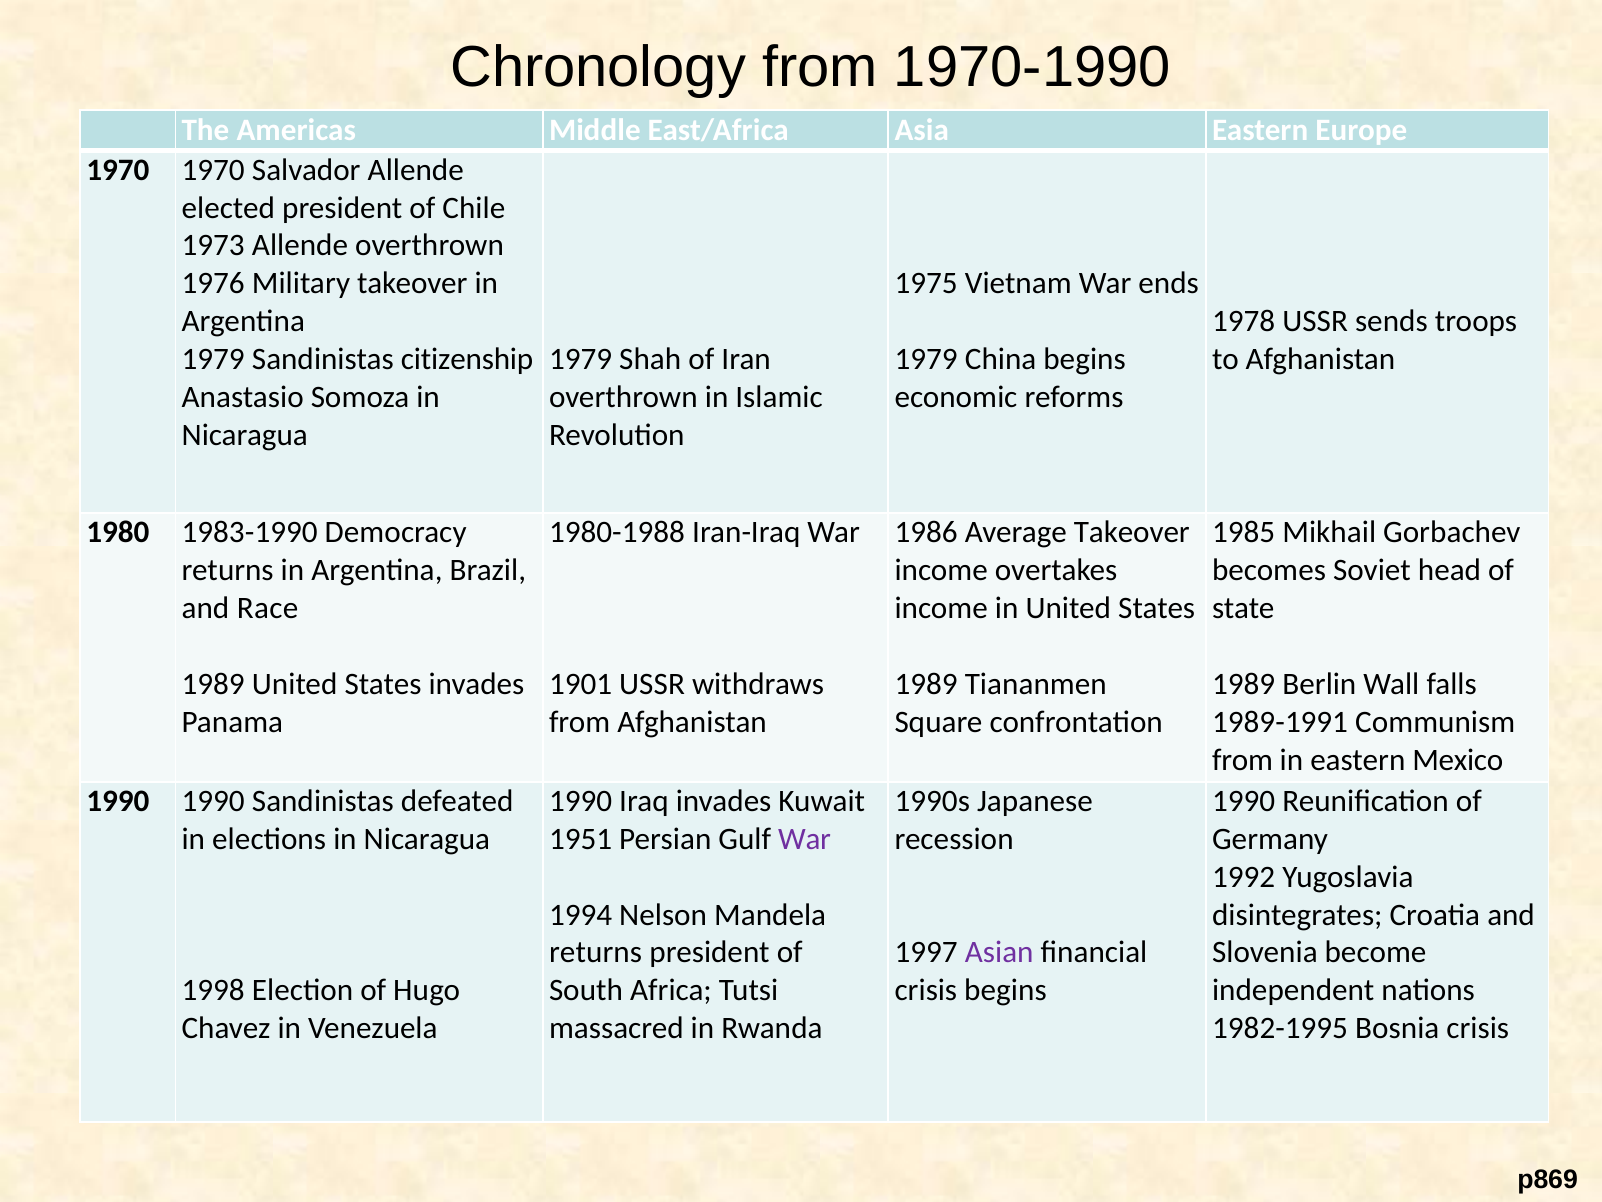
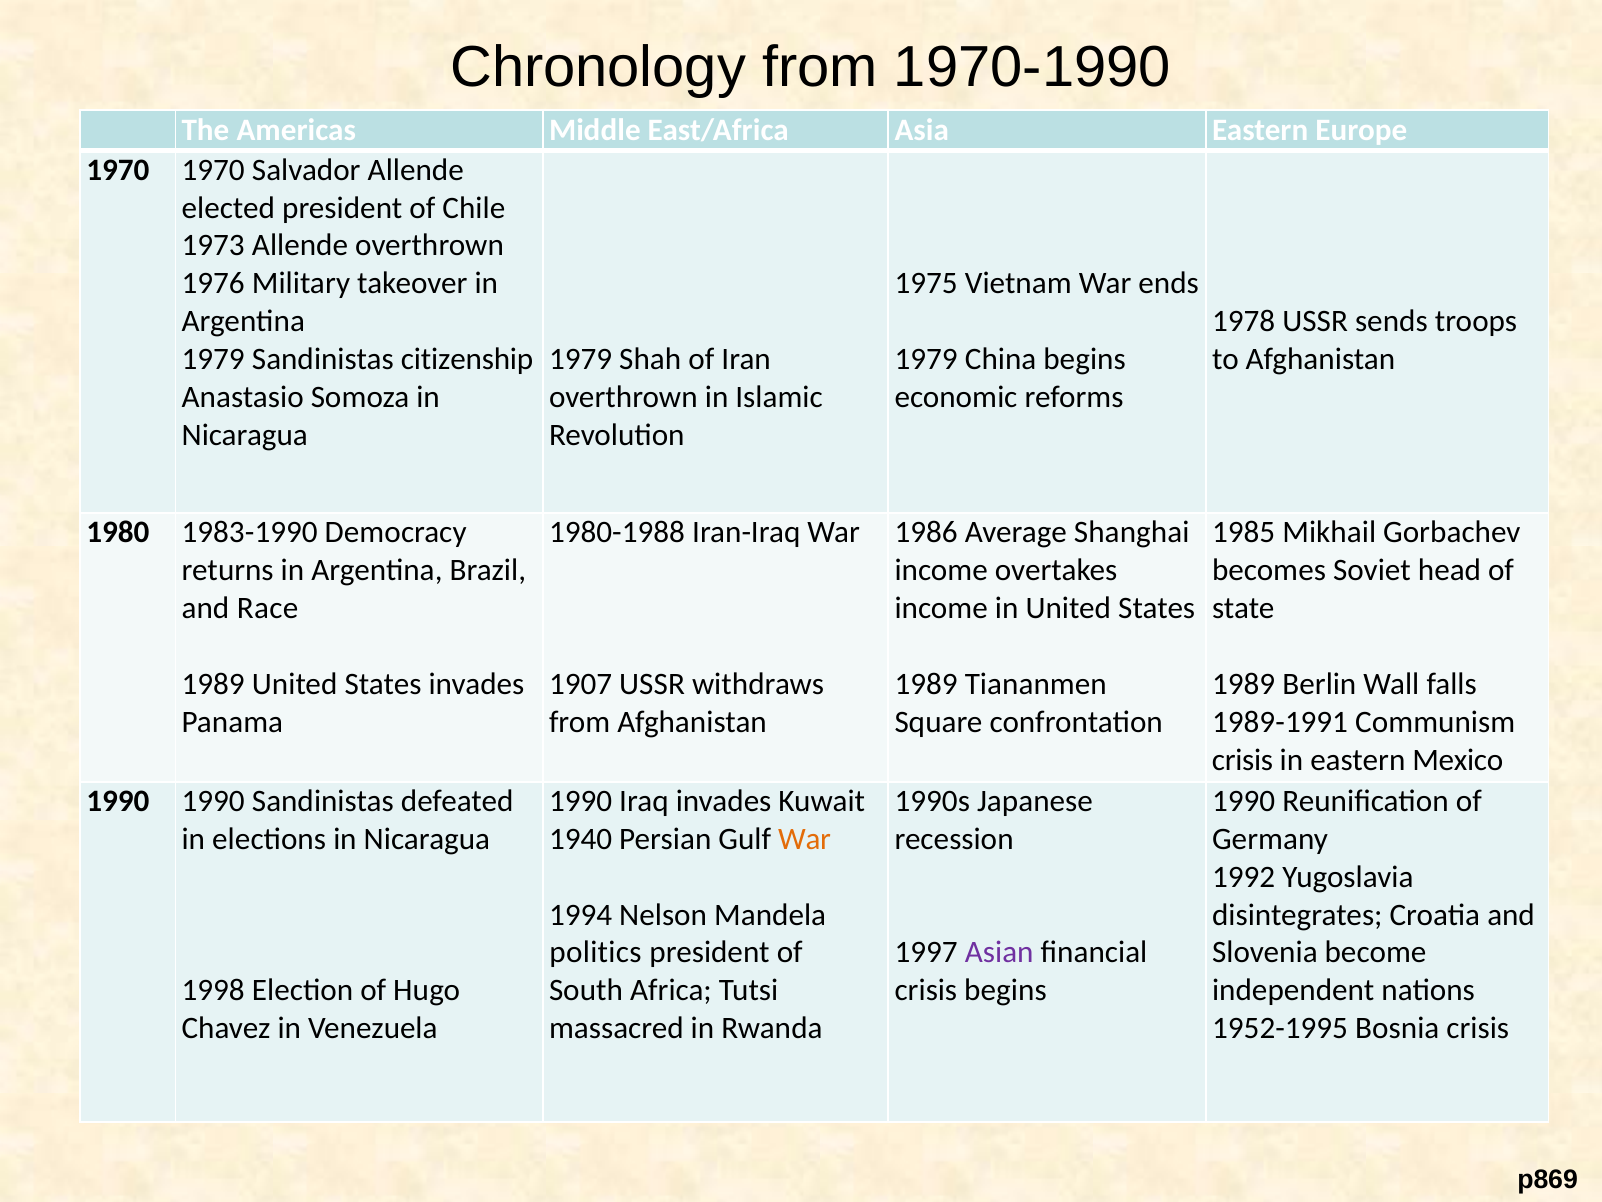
Average Takeover: Takeover -> Shanghai
1901: 1901 -> 1907
from at (1243, 760): from -> crisis
1951: 1951 -> 1940
War at (805, 839) colour: purple -> orange
returns at (596, 952): returns -> politics
1982-1995: 1982-1995 -> 1952-1995
